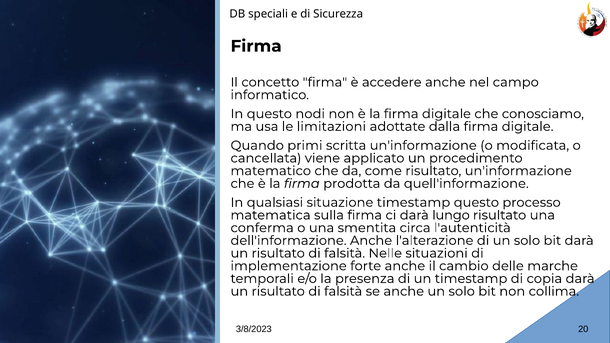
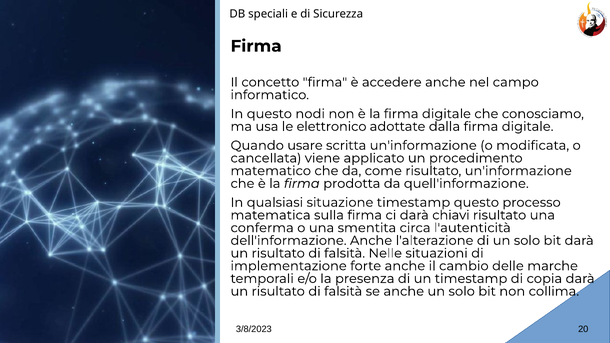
limitazioni: limitazioni -> elettronico
primi: primi -> usare
lungo: lungo -> chiavi
